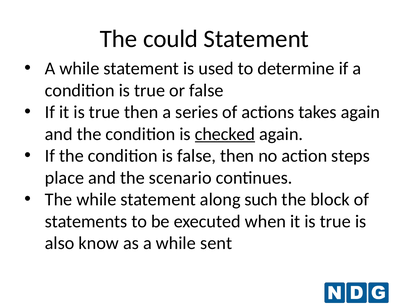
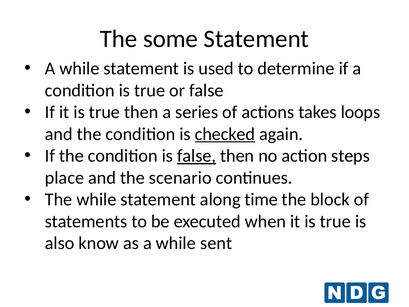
could: could -> some
takes again: again -> loops
false at (197, 156) underline: none -> present
such: such -> time
